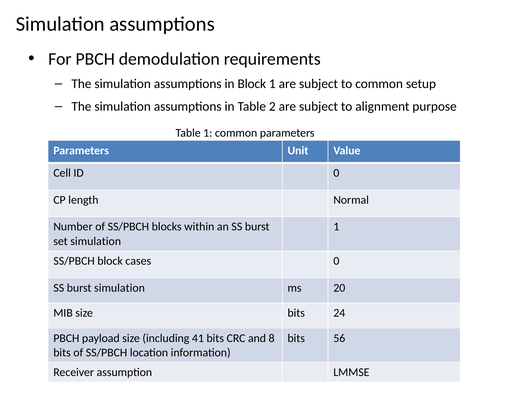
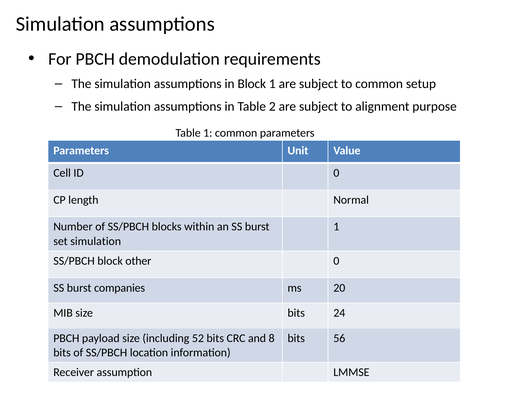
cases: cases -> other
burst simulation: simulation -> companies
41: 41 -> 52
